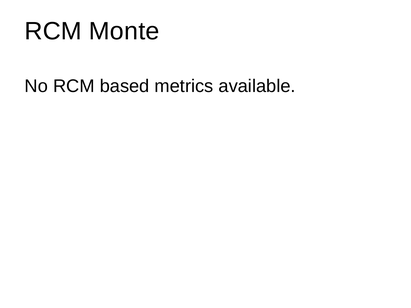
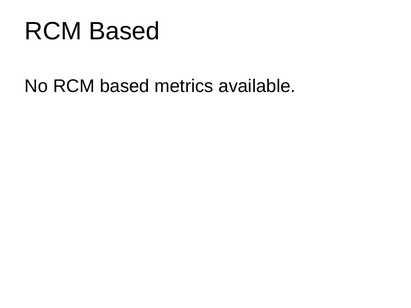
Monte at (124, 31): Monte -> Based
